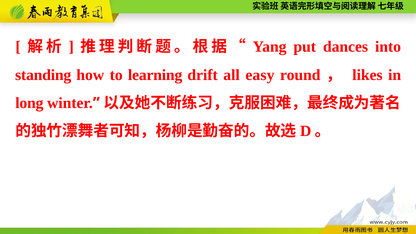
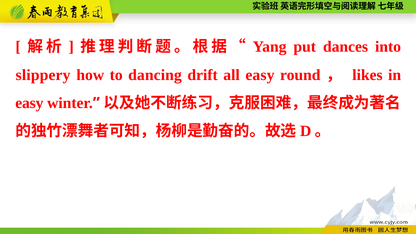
standing: standing -> slippery
learning: learning -> dancing
long at (29, 103): long -> easy
